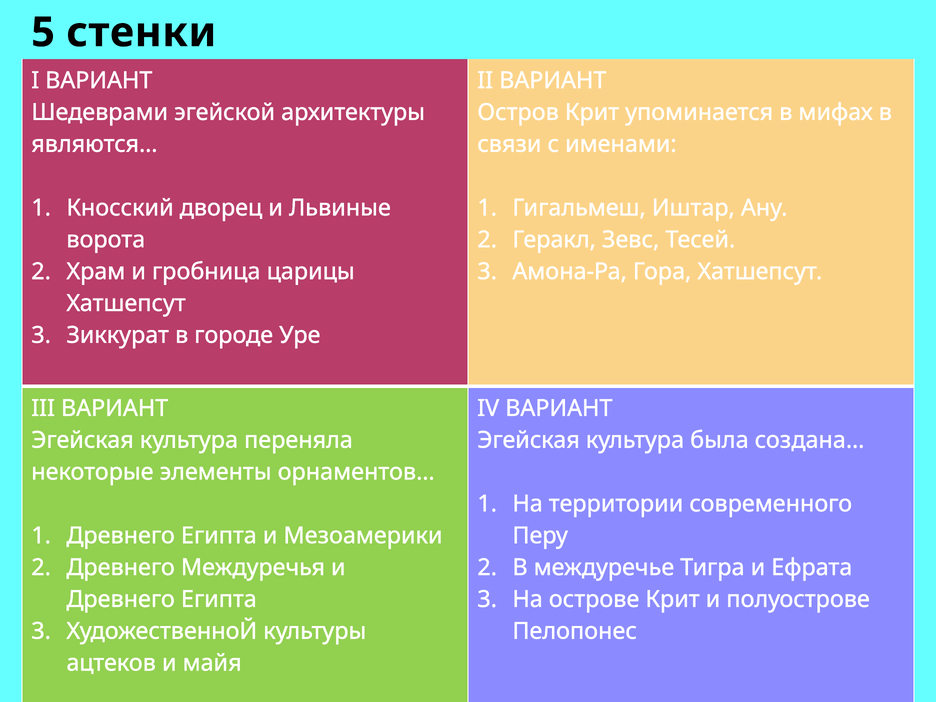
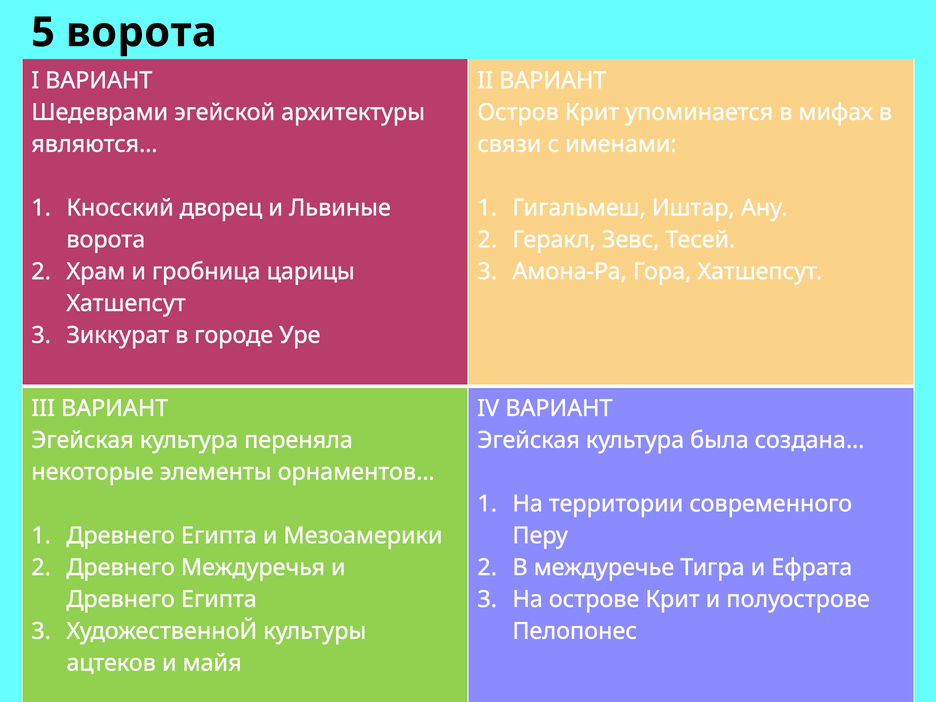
5 стенки: стенки -> ворота
